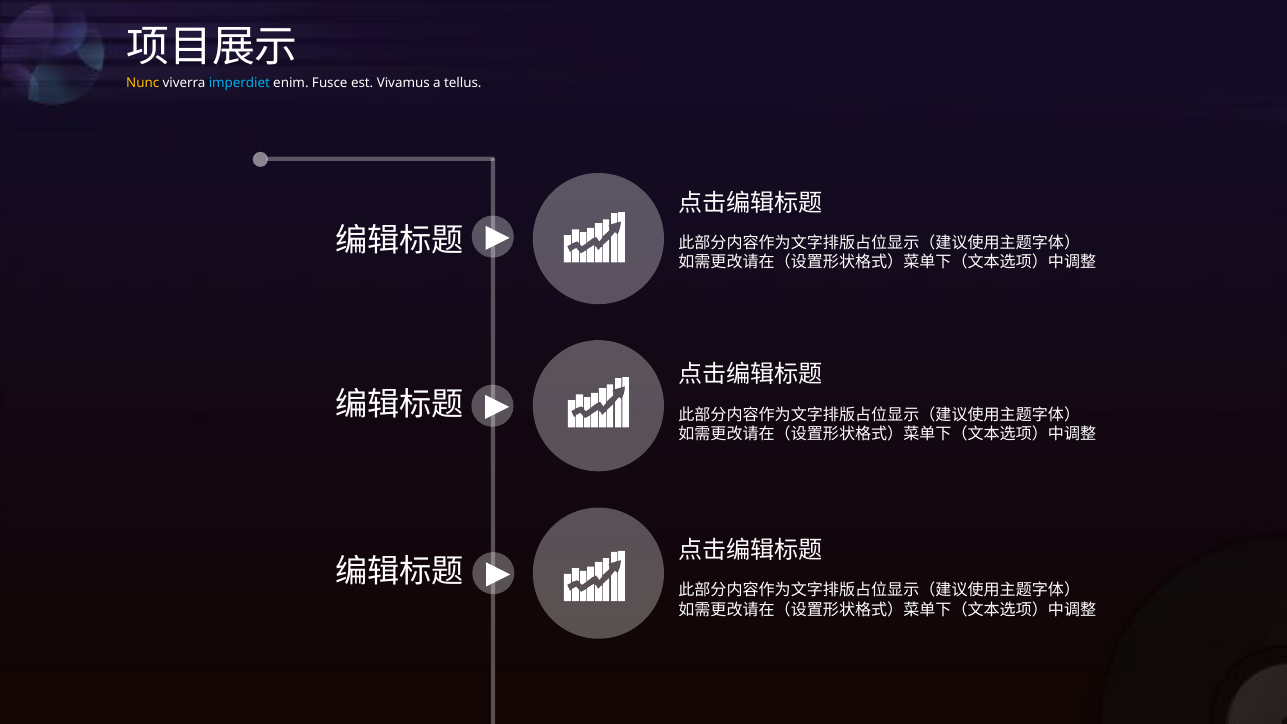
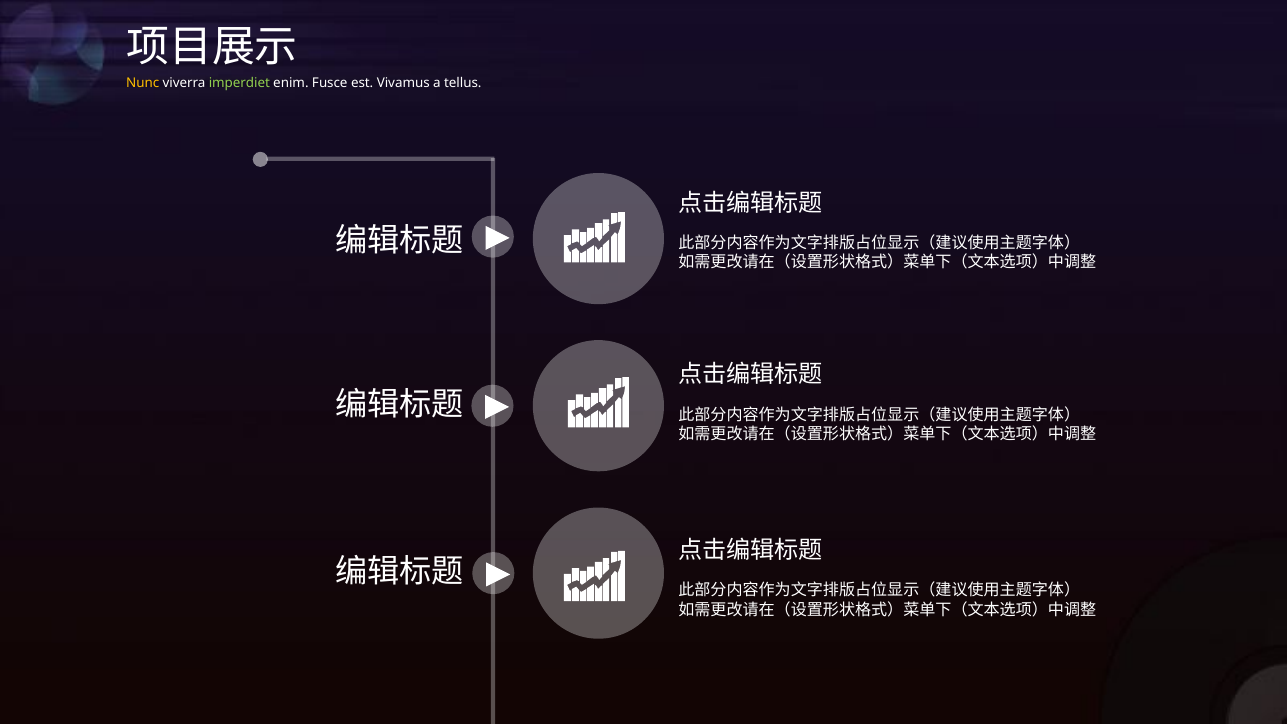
imperdiet colour: light blue -> light green
